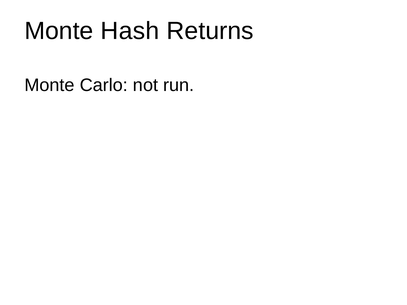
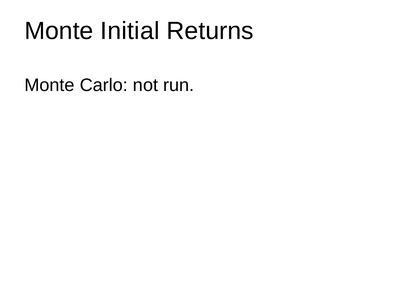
Hash: Hash -> Initial
